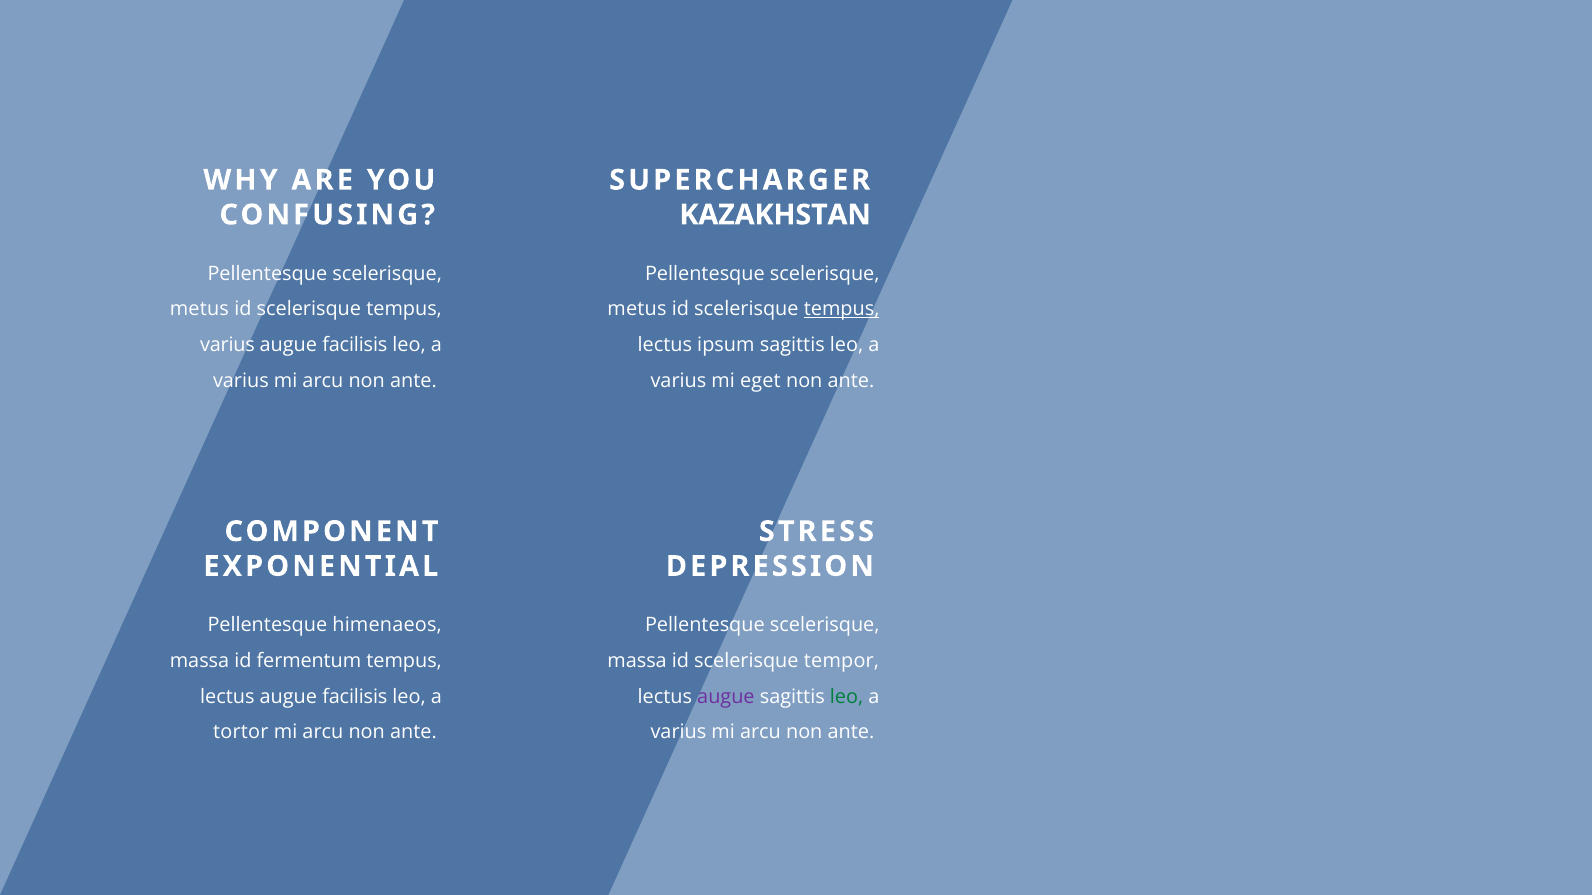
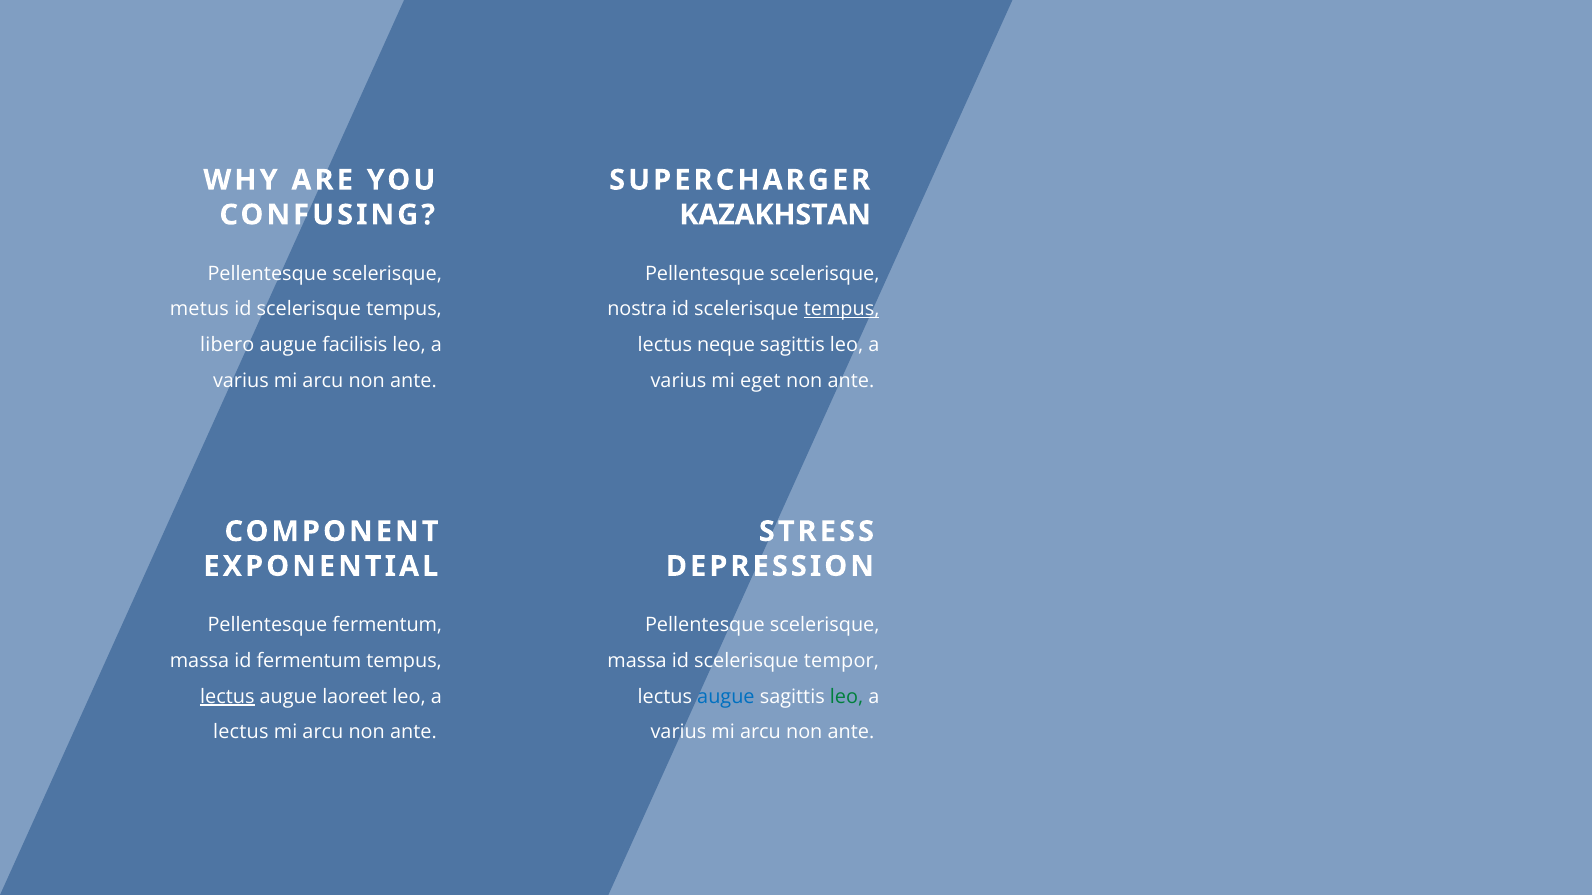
metus at (637, 309): metus -> nostra
varius at (227, 345): varius -> libero
ipsum: ipsum -> neque
Pellentesque himenaeos: himenaeos -> fermentum
lectus at (227, 697) underline: none -> present
facilisis at (355, 697): facilisis -> laoreet
augue at (726, 697) colour: purple -> blue
tortor at (241, 733): tortor -> lectus
